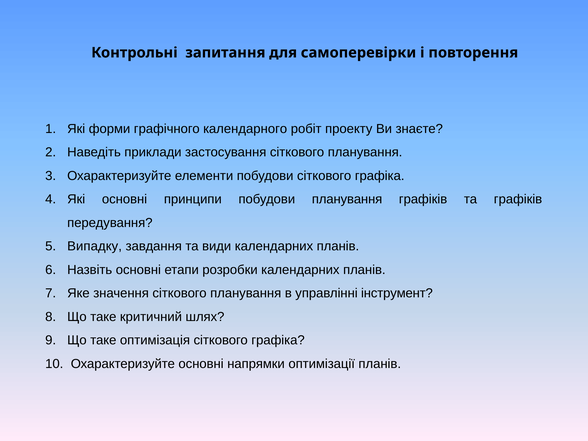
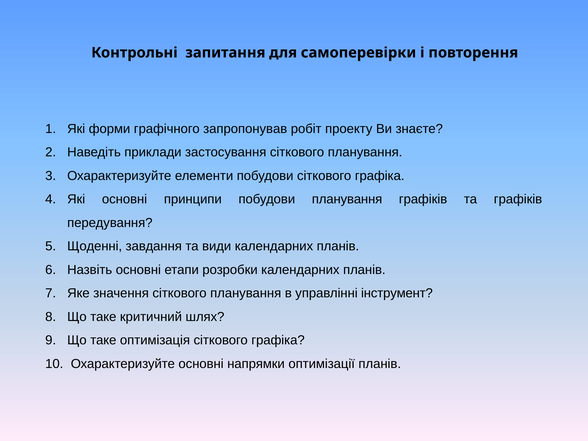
календарного: календарного -> запропонував
Випадку: Випадку -> Щоденні
